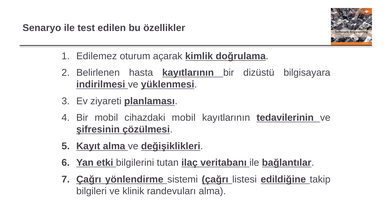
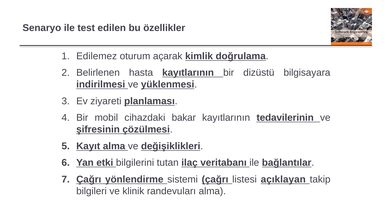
cihazdaki mobil: mobil -> bakar
edildiğine: edildiğine -> açıklayan
